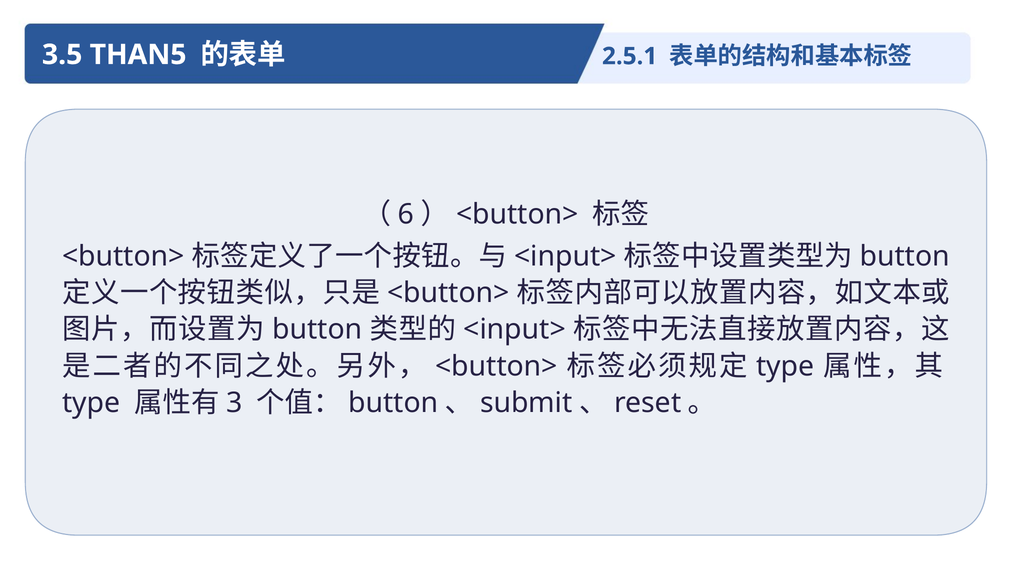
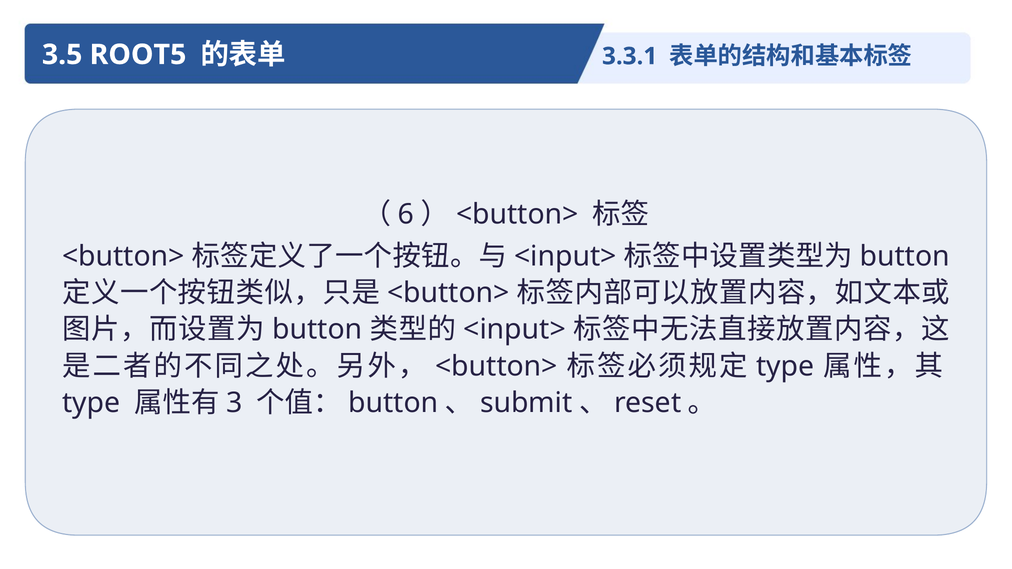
THAN5: THAN5 -> ROOT5
2.5.1: 2.5.1 -> 3.3.1
